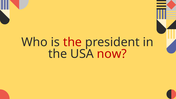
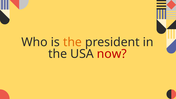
the at (72, 42) colour: red -> orange
